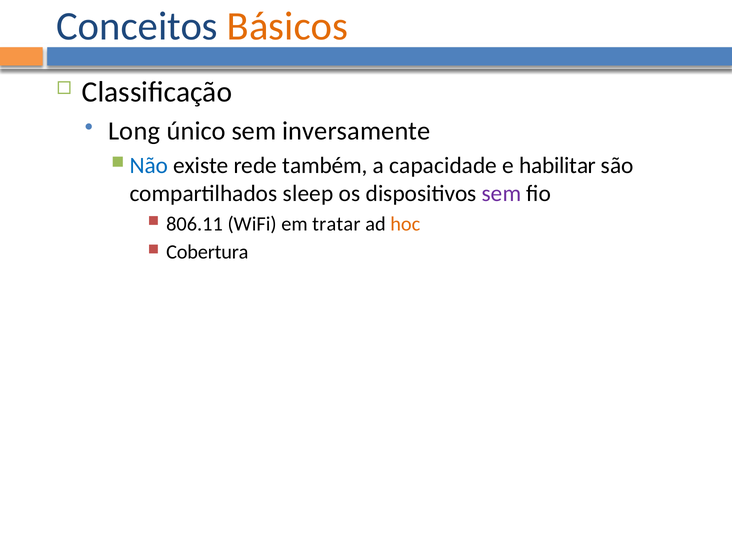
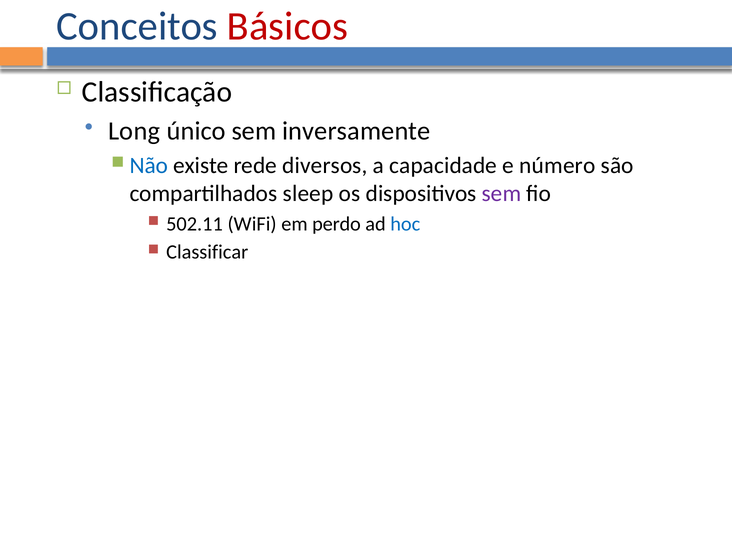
Básicos colour: orange -> red
também: também -> diversos
habilitar: habilitar -> número
806.11: 806.11 -> 502.11
tratar: tratar -> perdo
hoc colour: orange -> blue
Cobertura: Cobertura -> Classificar
